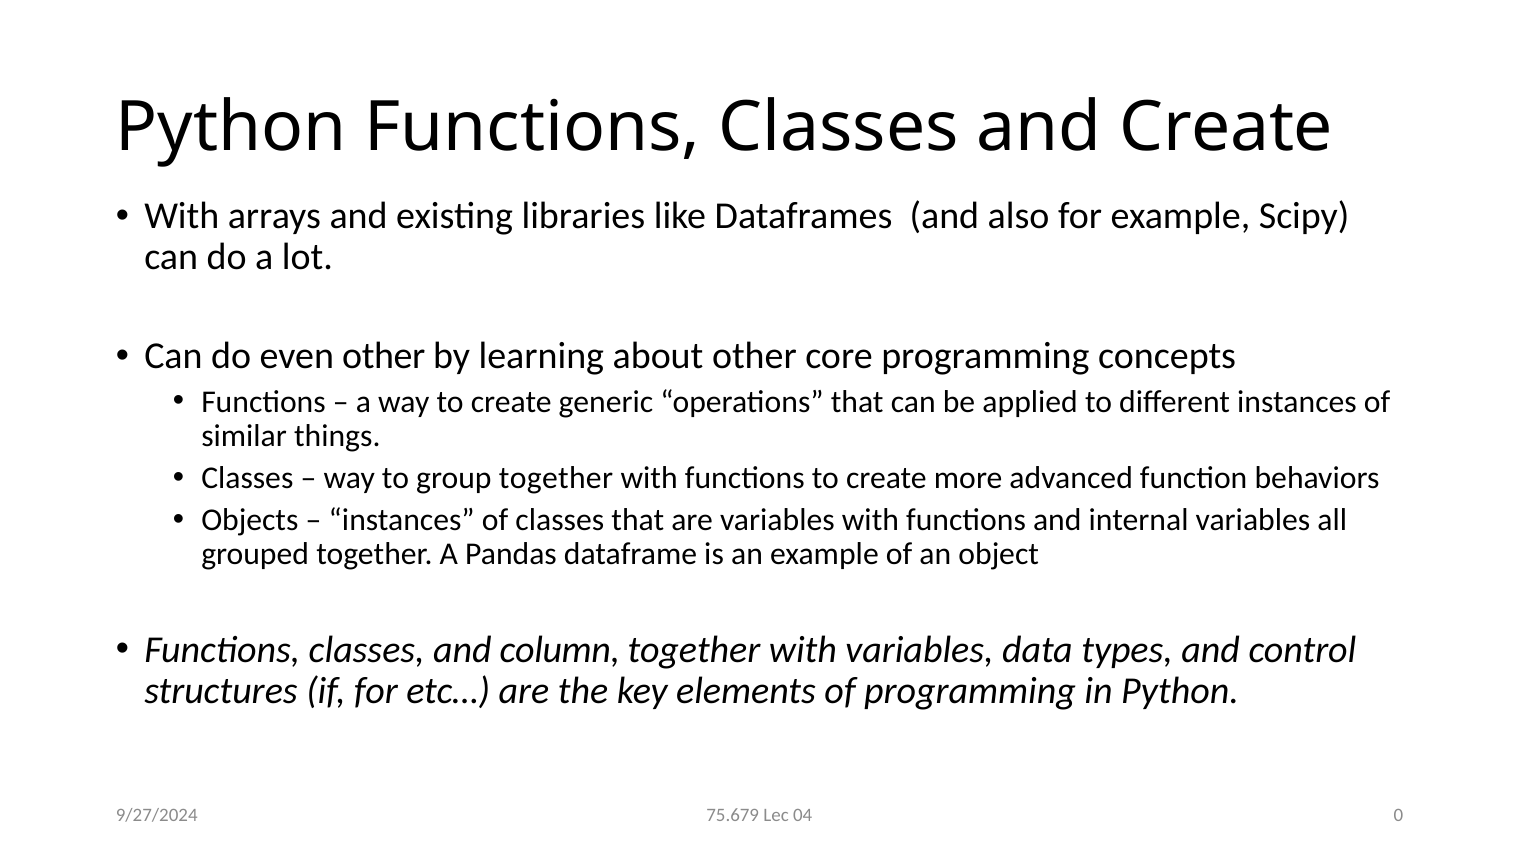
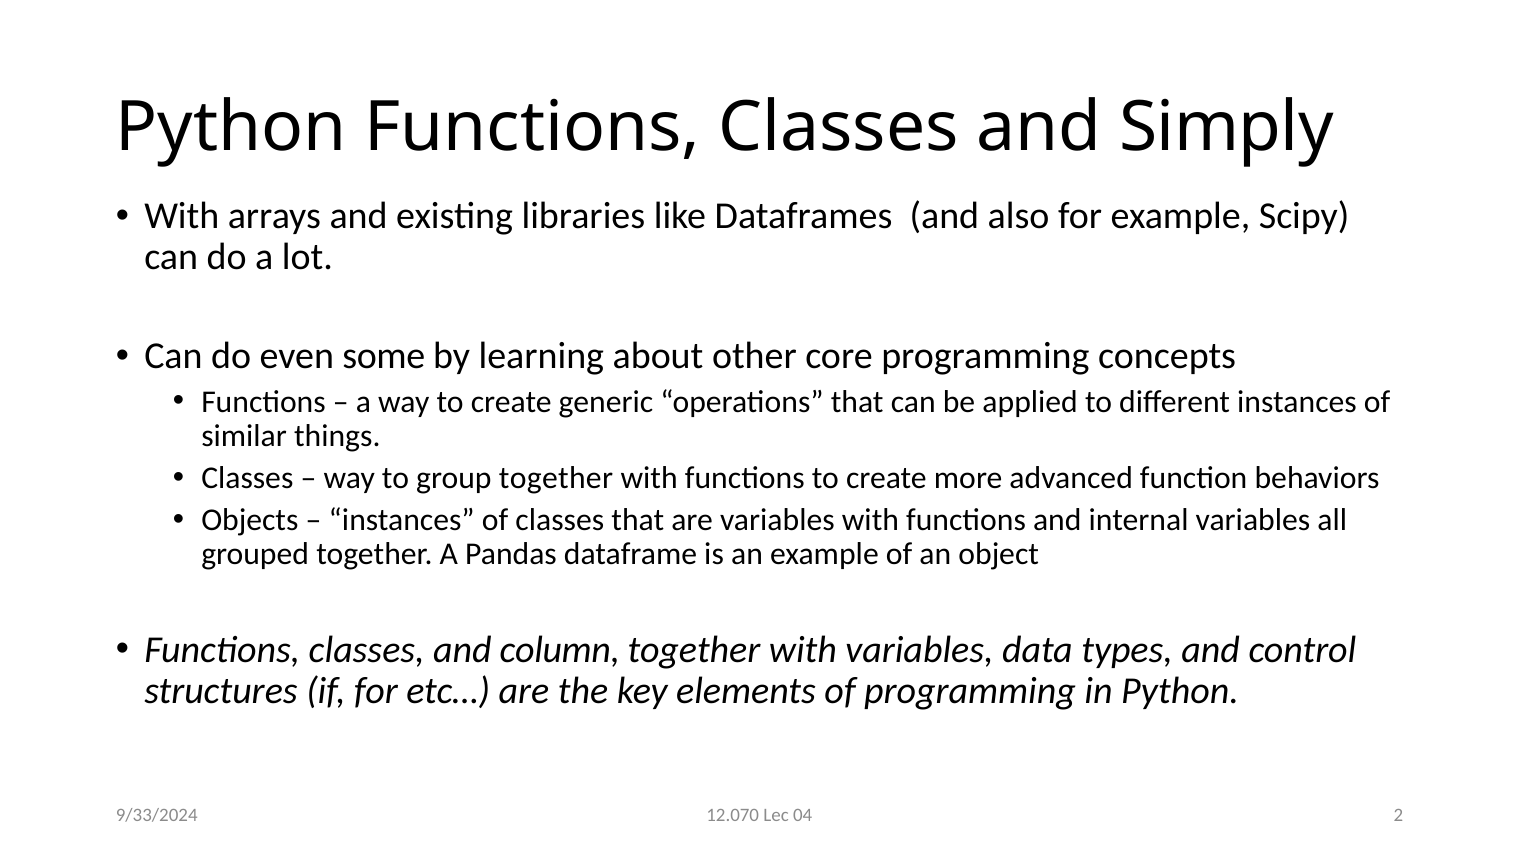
and Create: Create -> Simply
even other: other -> some
75.679: 75.679 -> 12.070
0: 0 -> 2
9/27/2024: 9/27/2024 -> 9/33/2024
